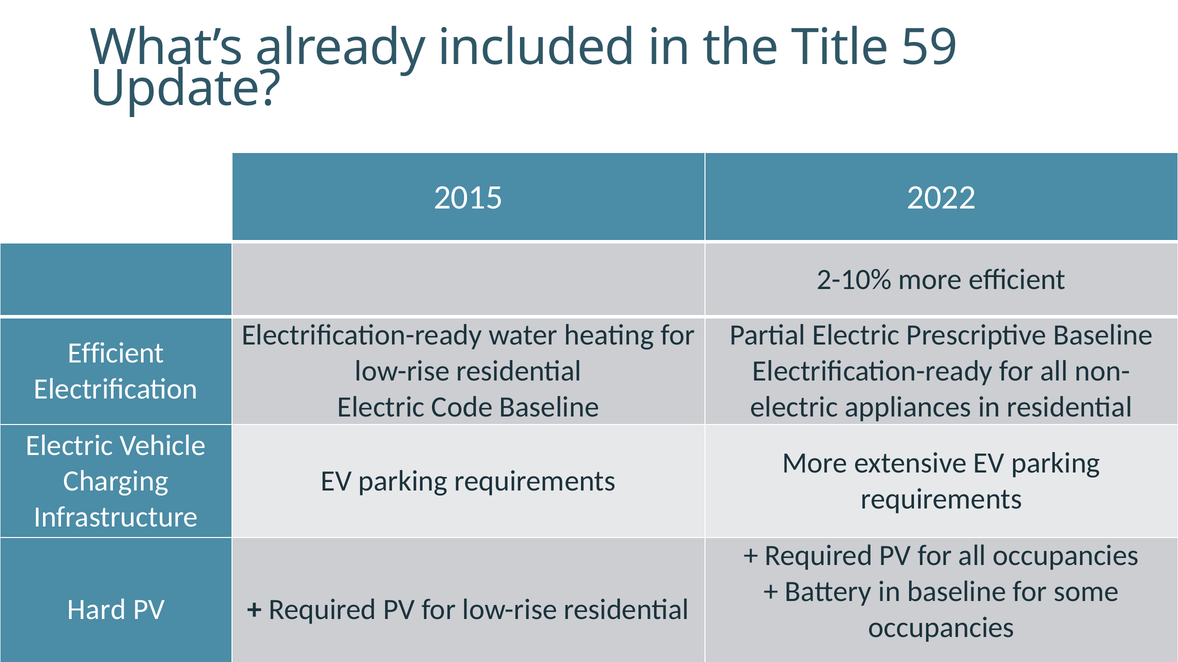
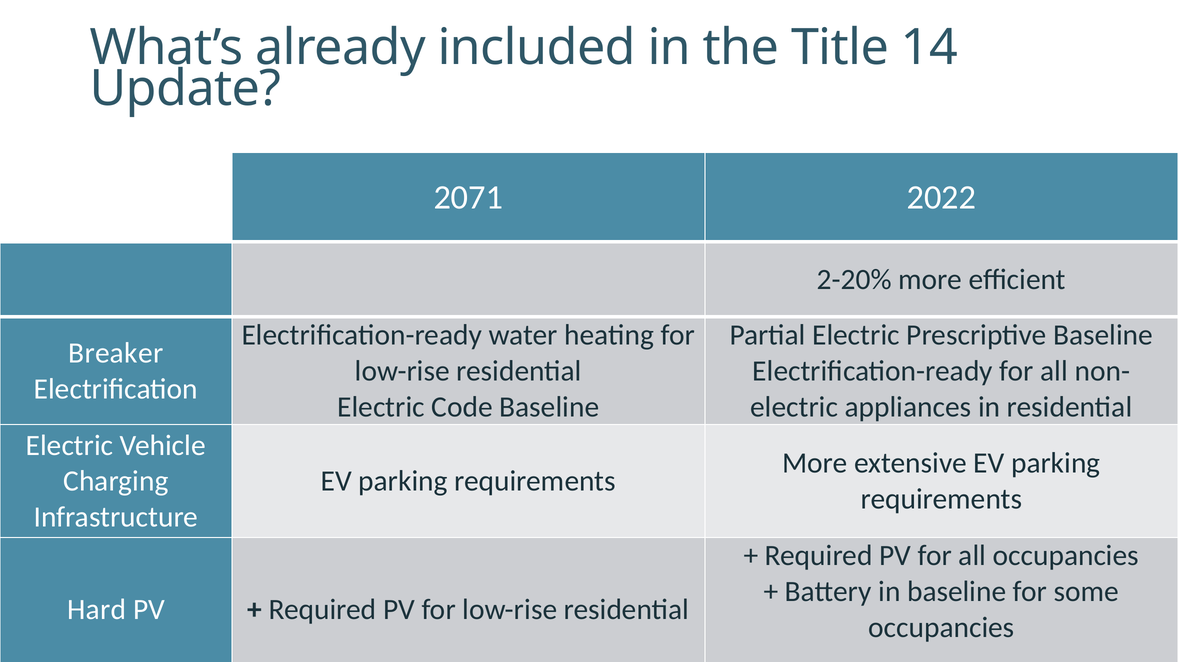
59: 59 -> 14
2015: 2015 -> 2071
2-10%: 2-10% -> 2-20%
Efficient at (116, 353): Efficient -> Breaker
